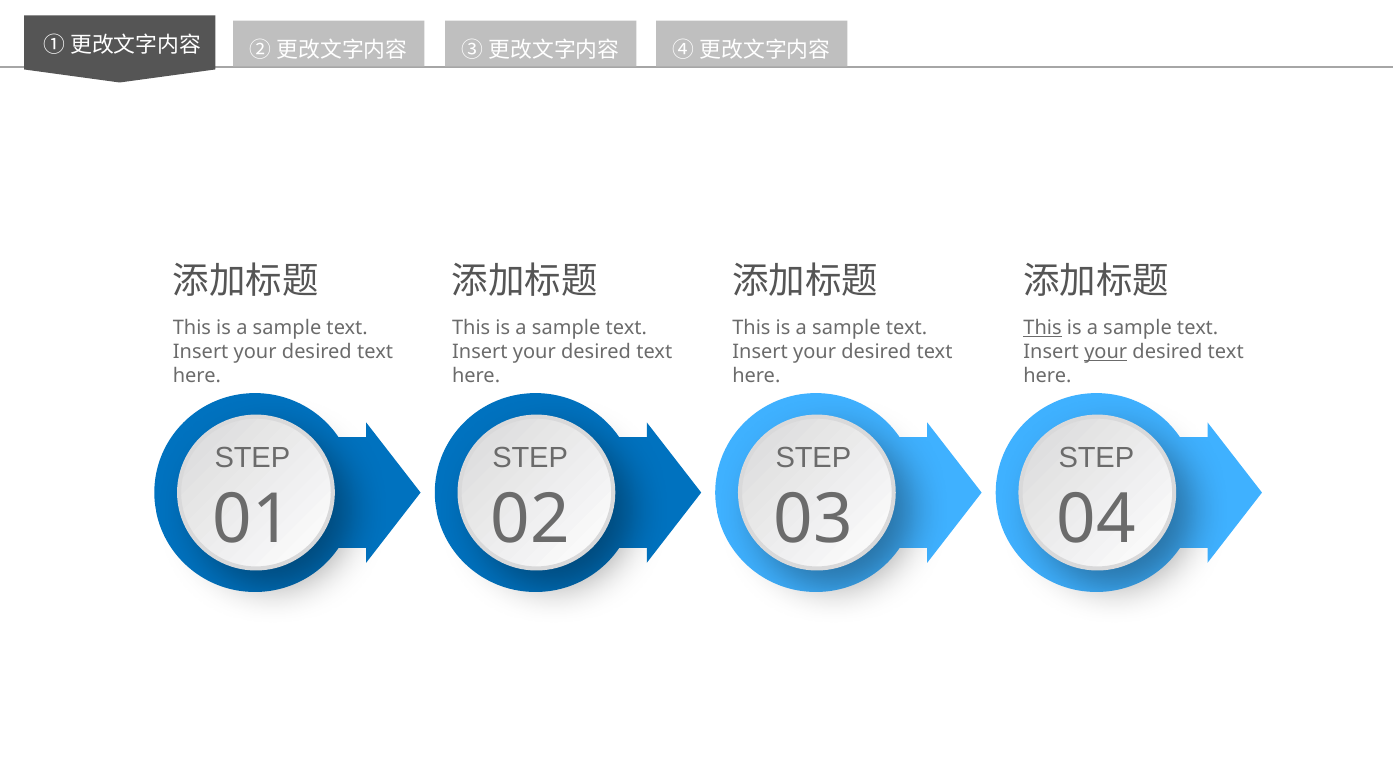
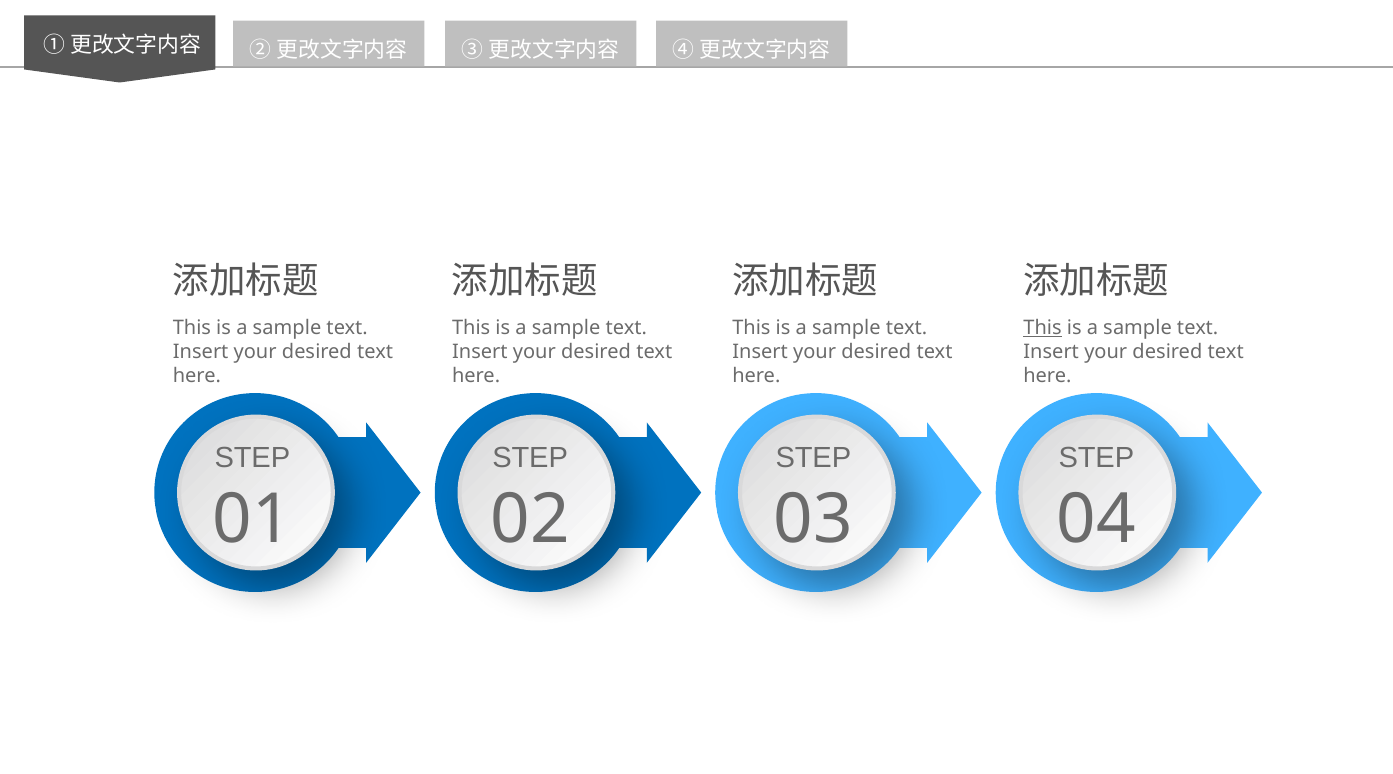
your at (1106, 352) underline: present -> none
